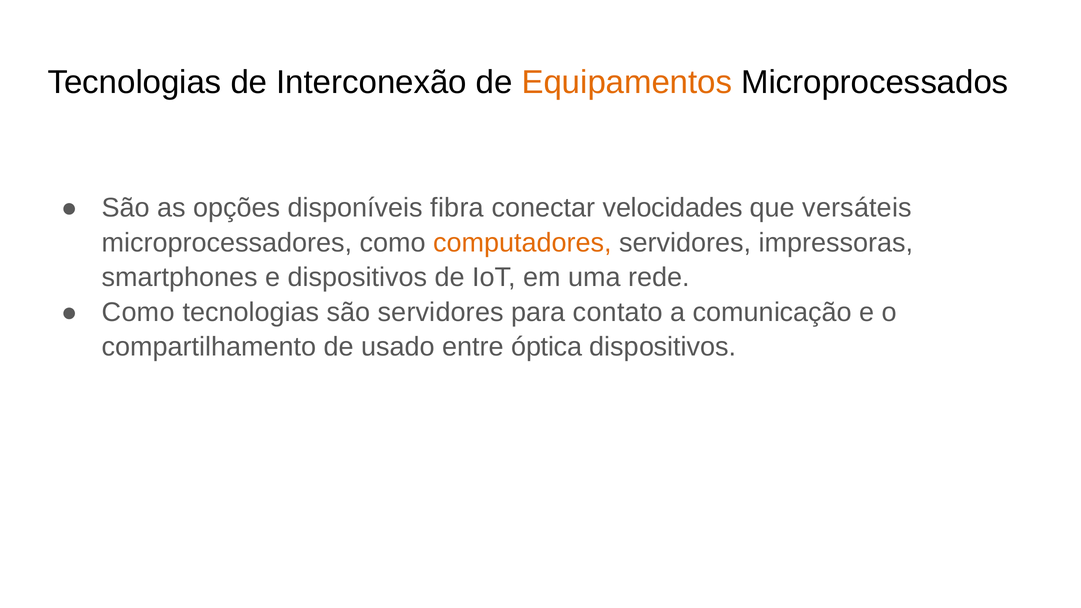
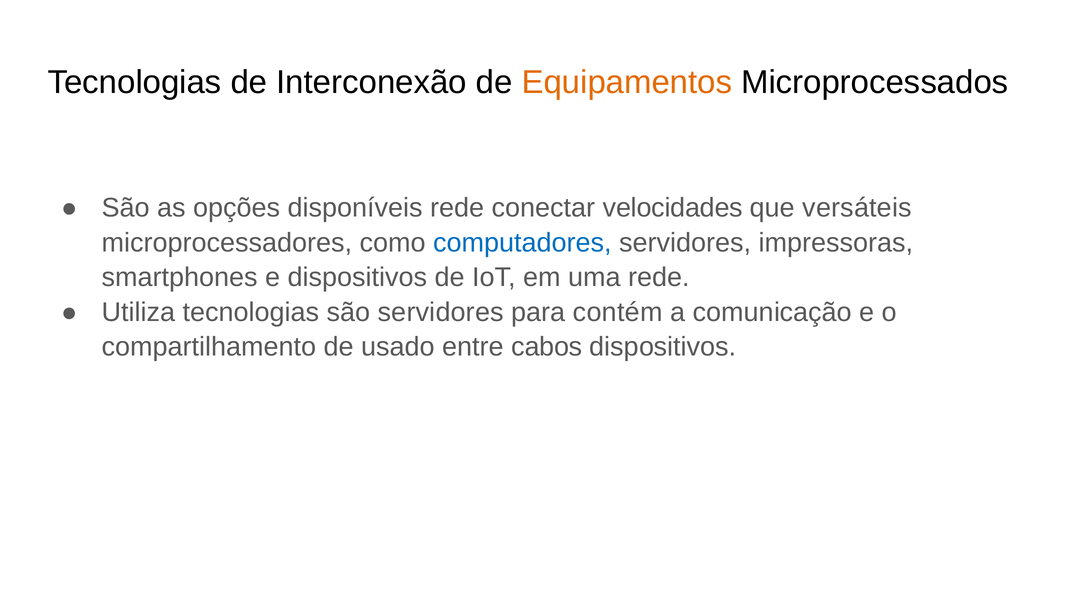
disponíveis fibra: fibra -> rede
computadores colour: orange -> blue
Como at (138, 312): Como -> Utiliza
contato: contato -> contém
óptica: óptica -> cabos
